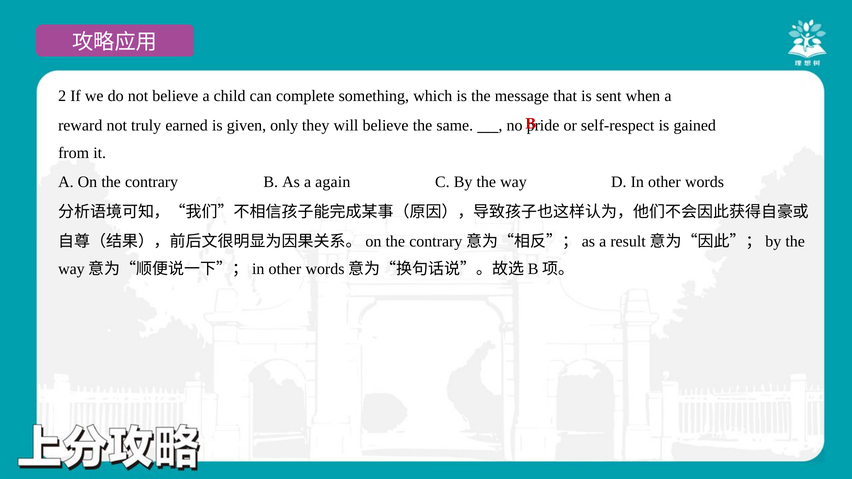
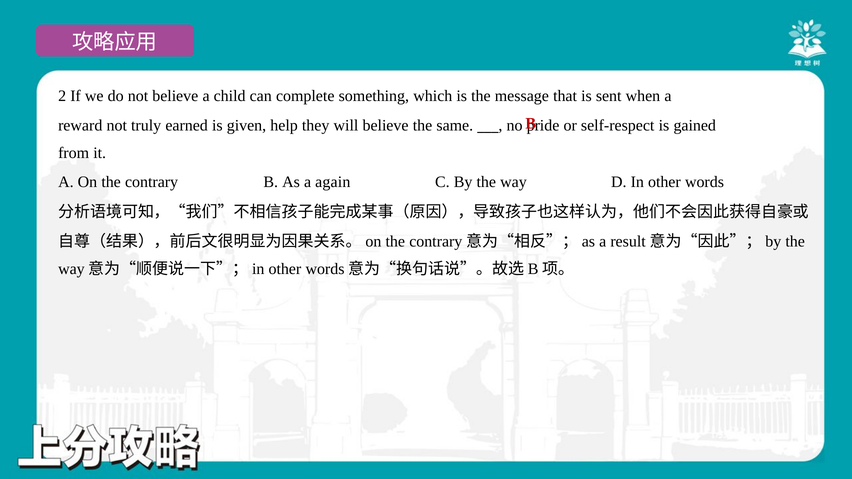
only: only -> help
